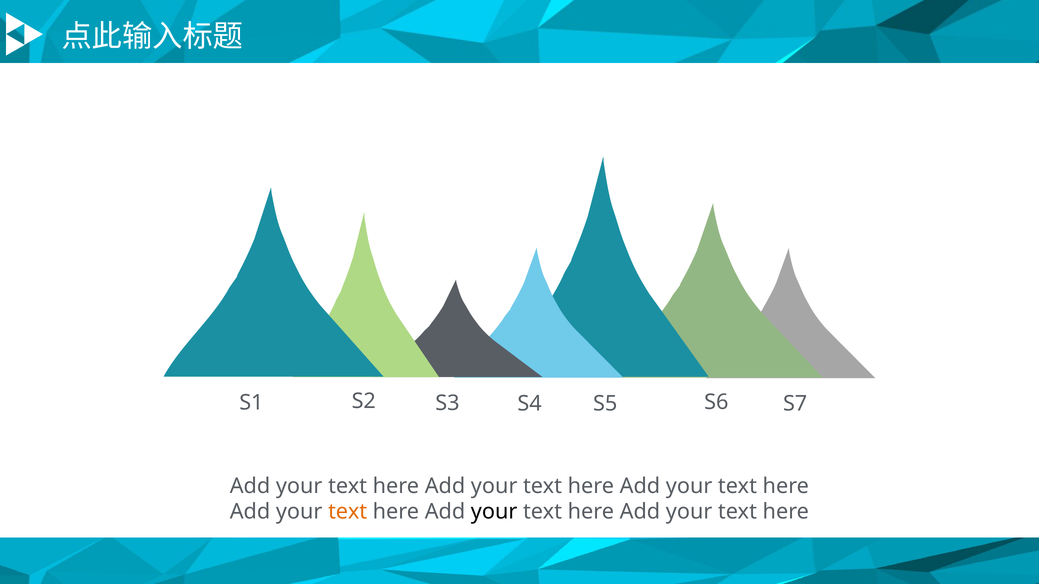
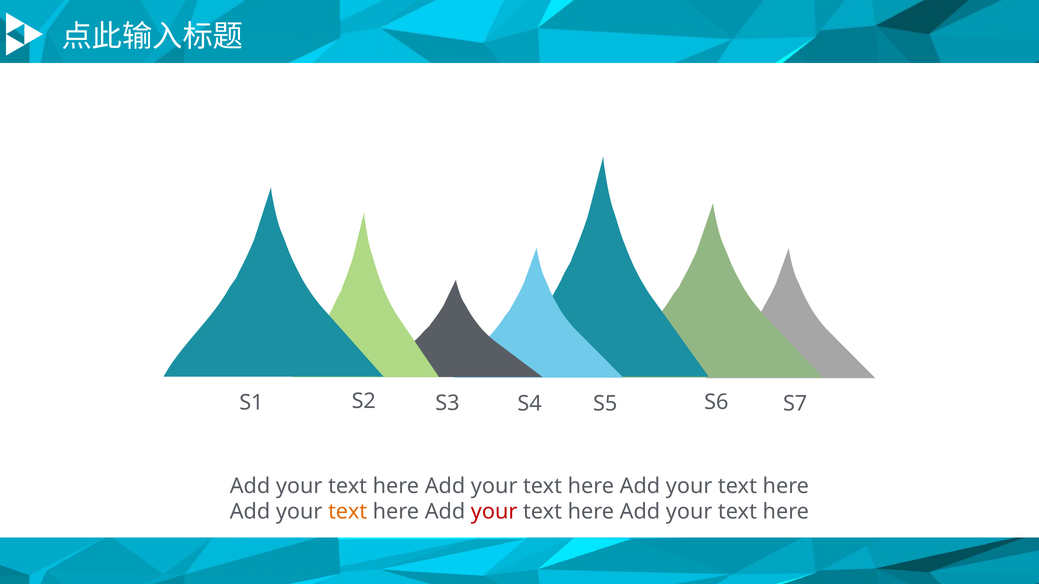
your at (494, 512) colour: black -> red
